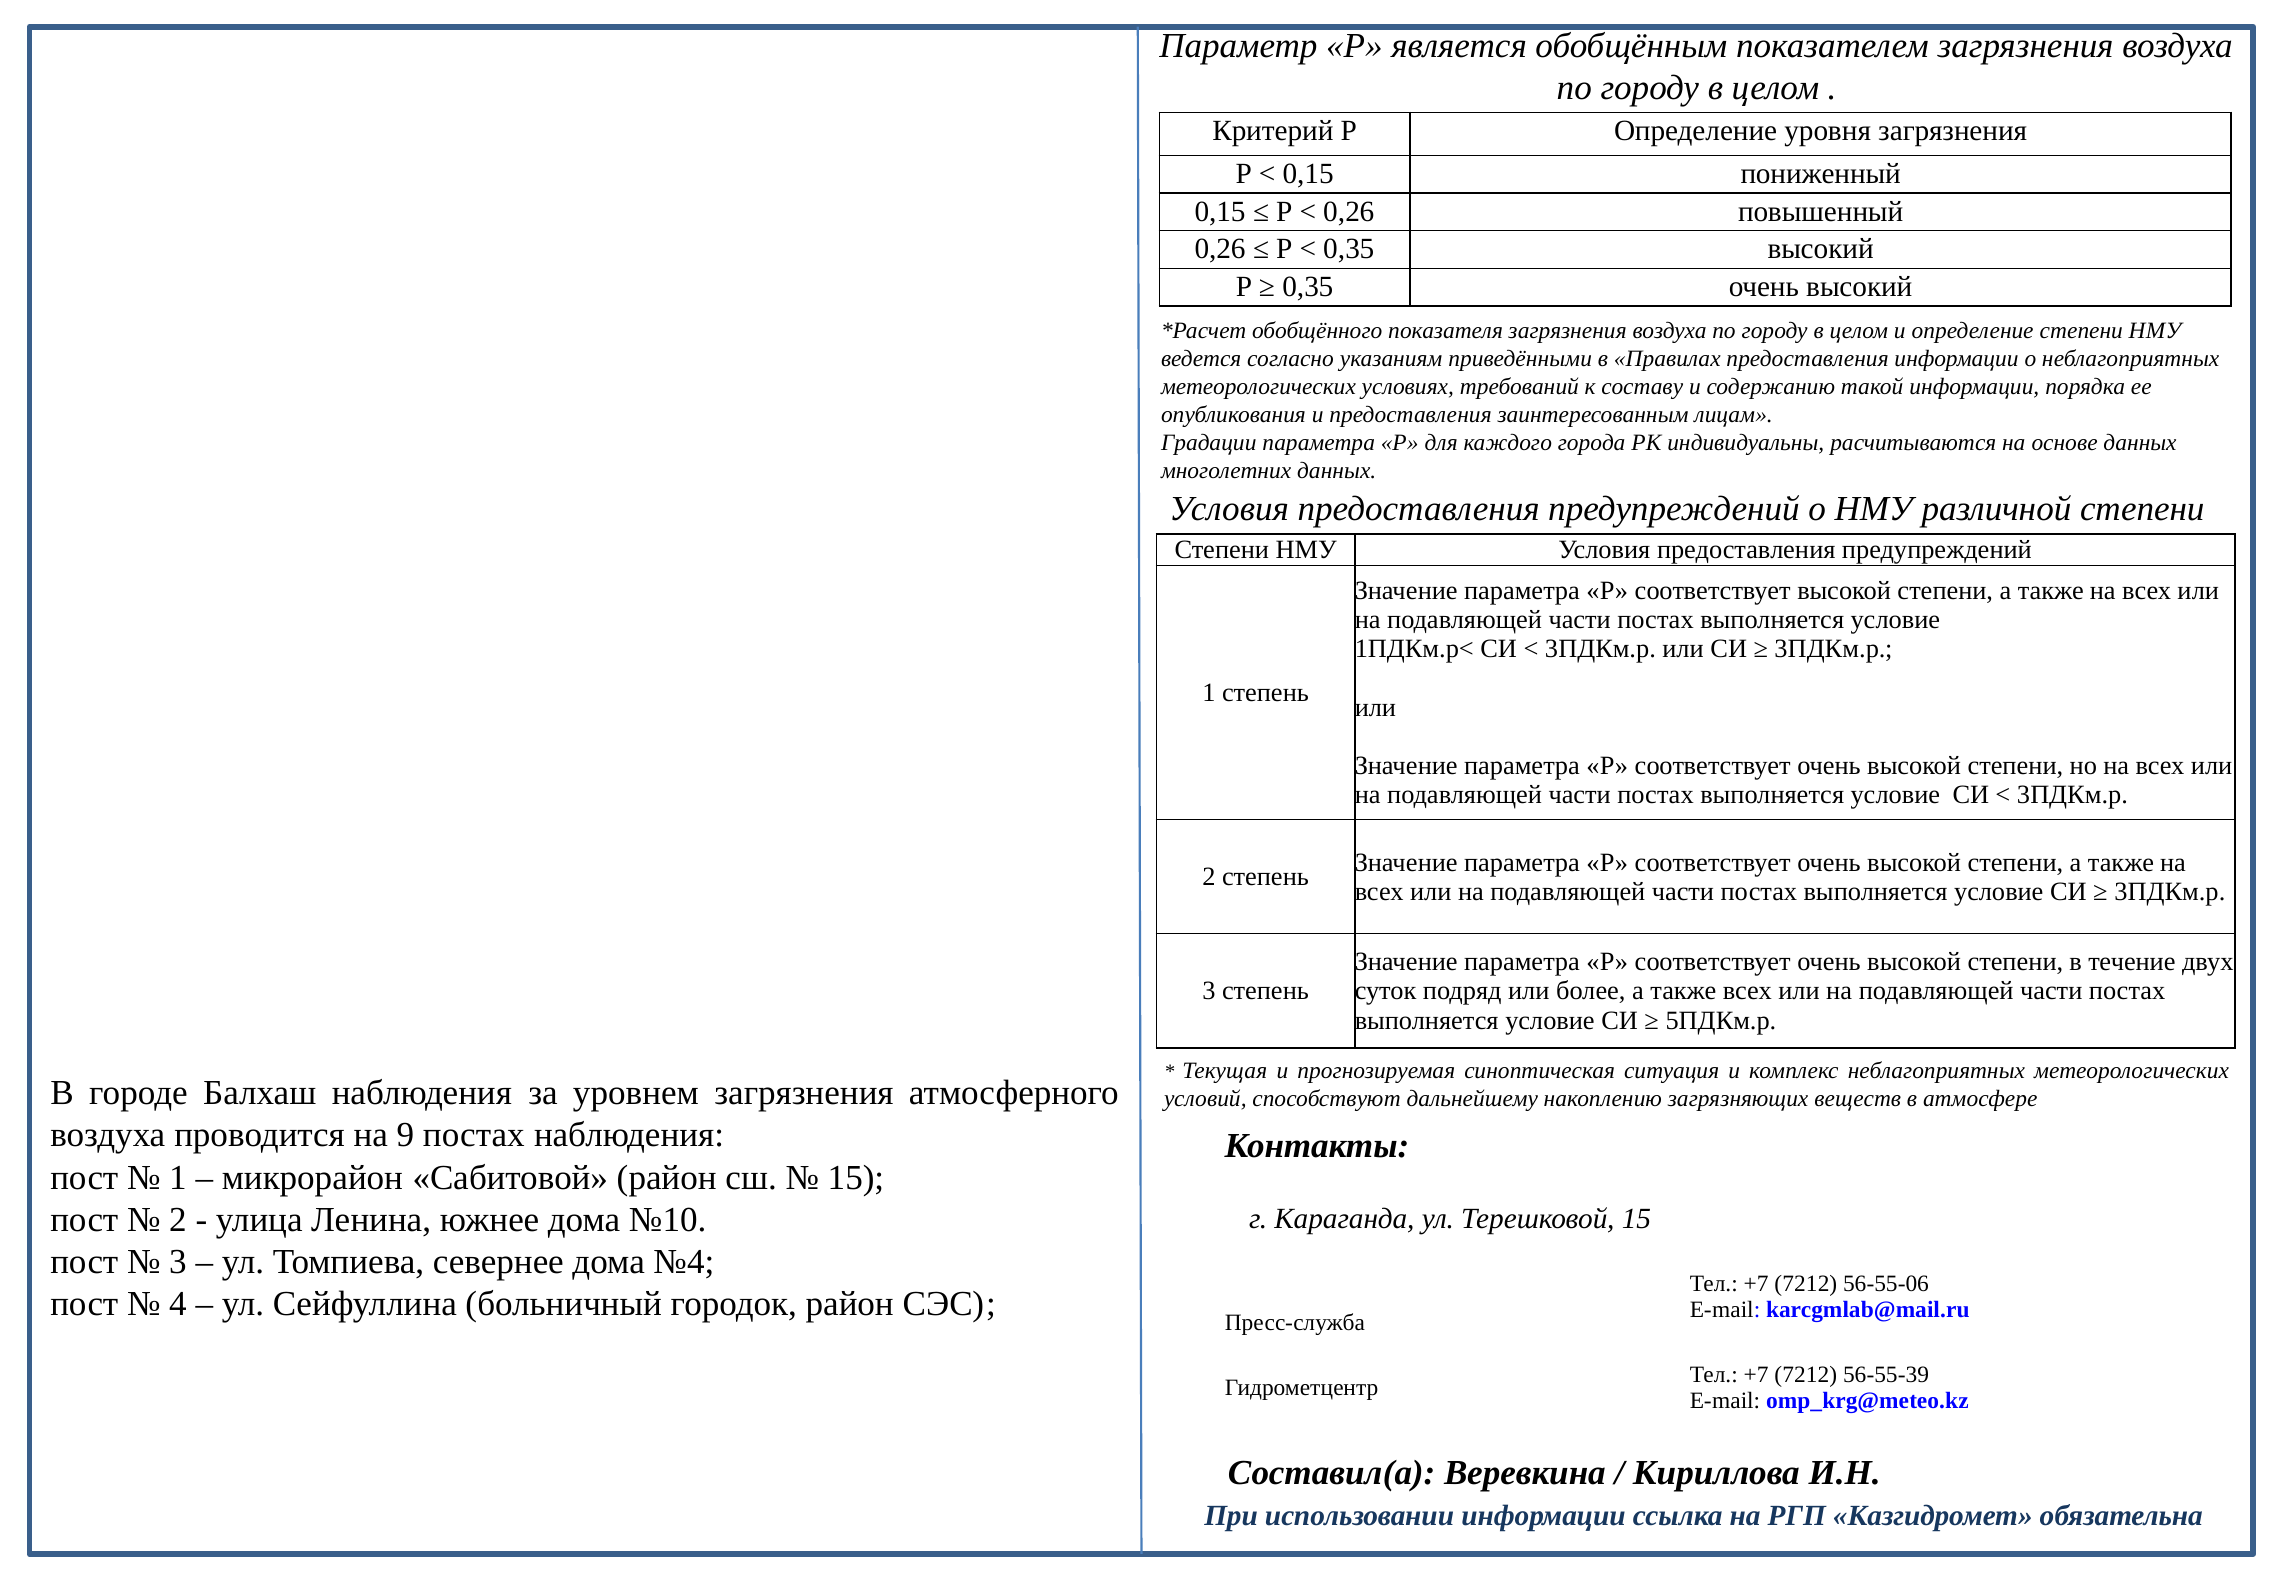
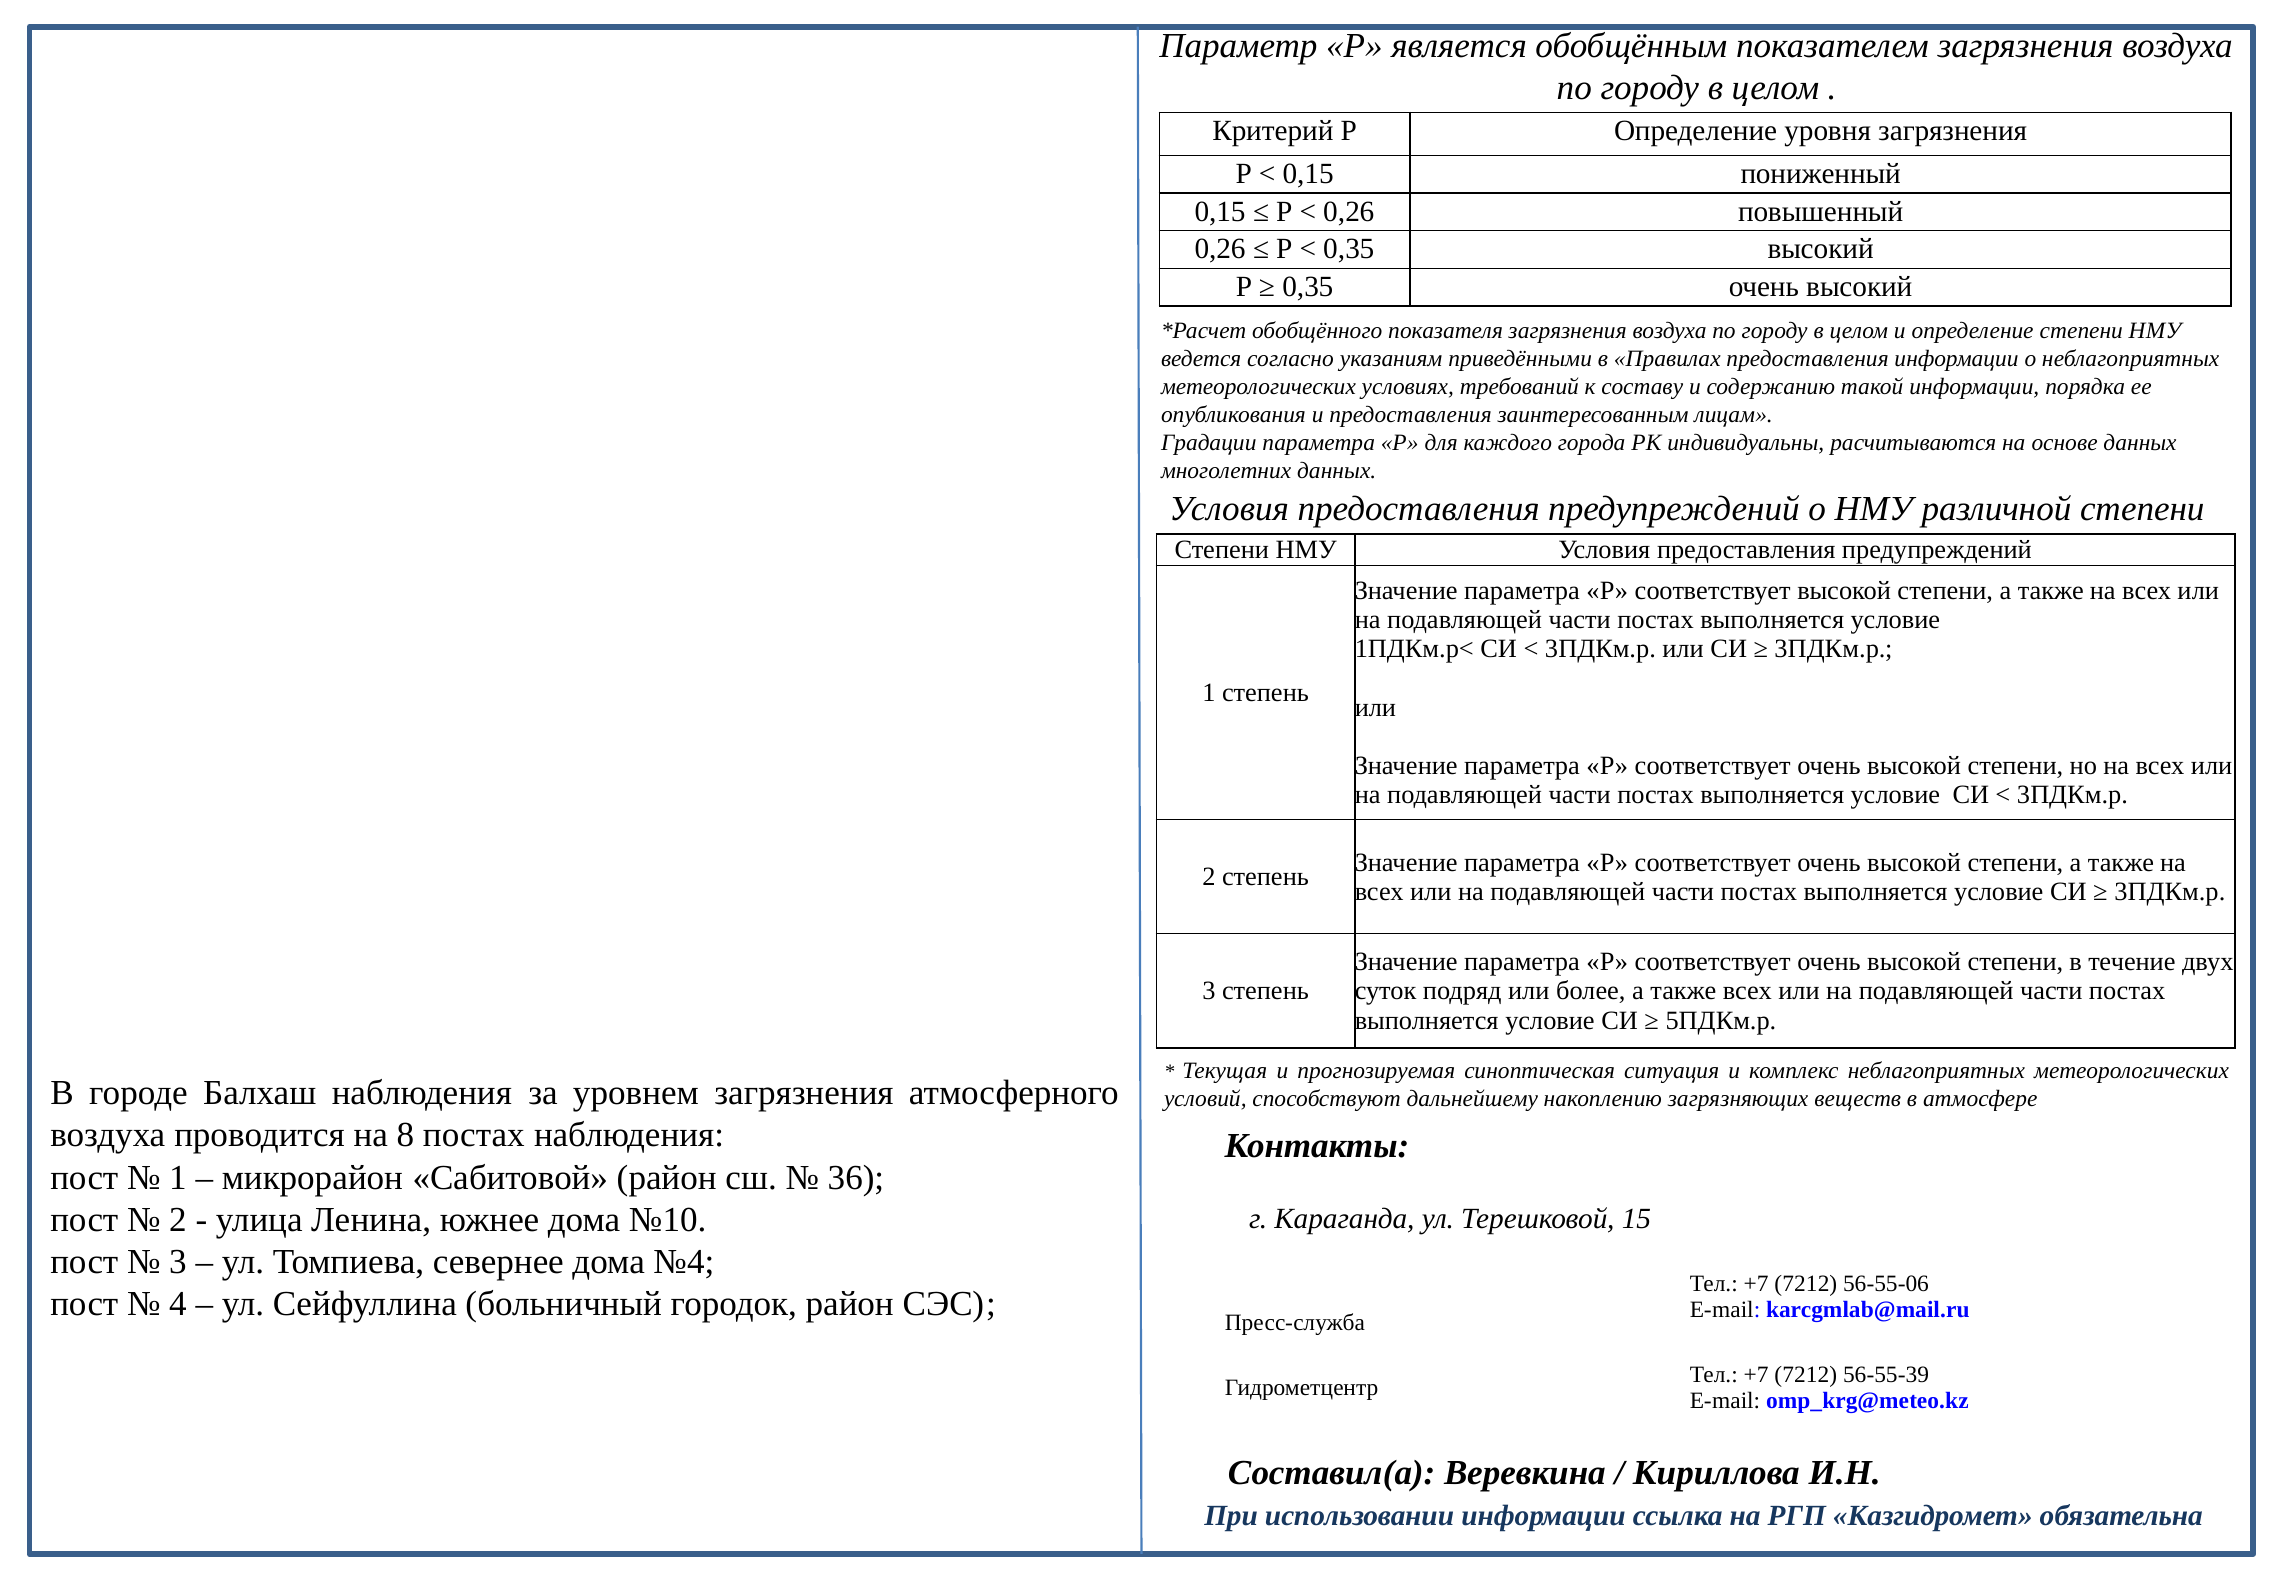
9: 9 -> 8
15 at (856, 1177): 15 -> 36
